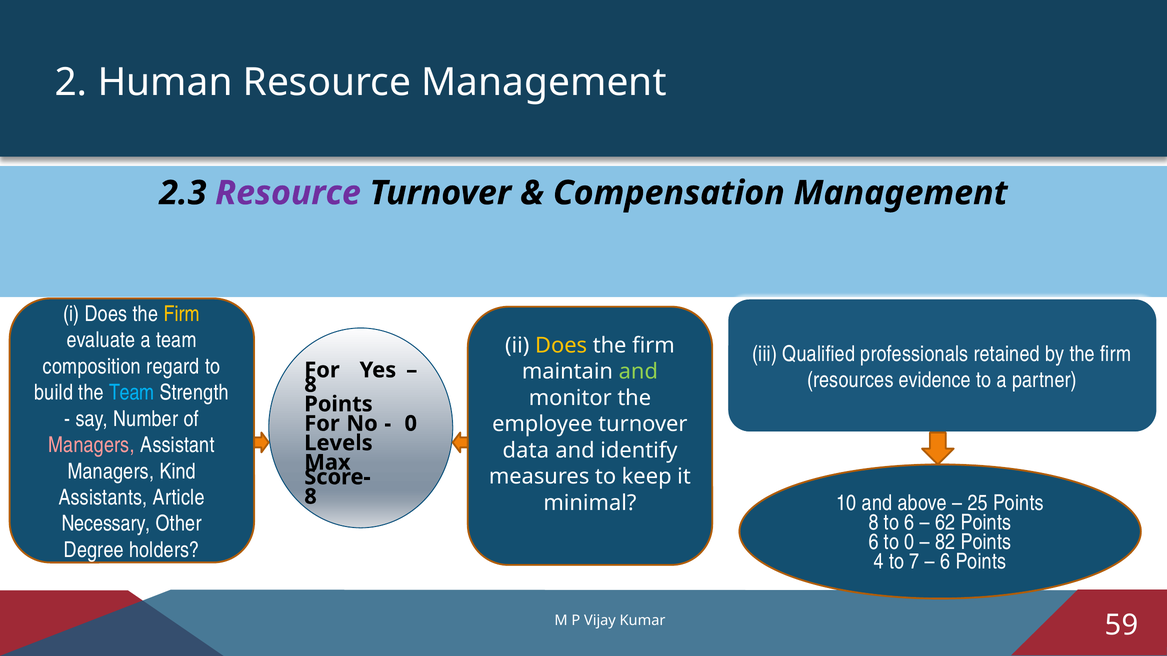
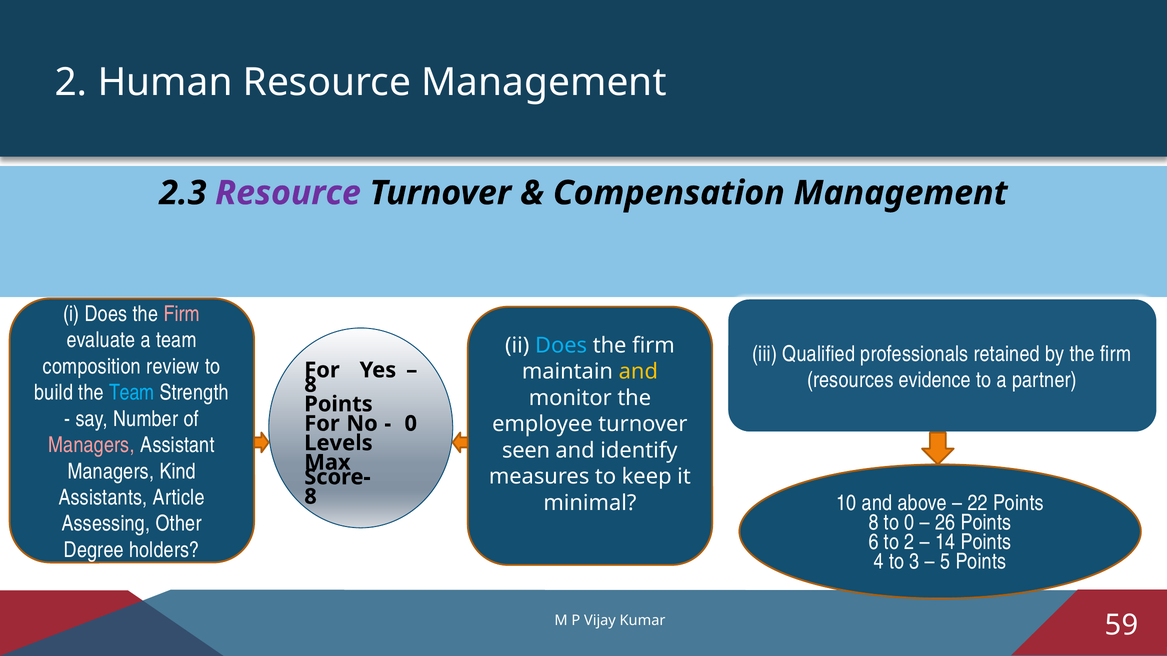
Firm at (182, 314) colour: yellow -> pink
Does at (561, 346) colour: yellow -> light blue
regard: regard -> review
and at (638, 372) colour: light green -> yellow
data: data -> seen
25: 25 -> 22
to 6: 6 -> 0
62: 62 -> 26
Necessary: Necessary -> Assessing
to 0: 0 -> 2
82: 82 -> 14
7: 7 -> 3
6 at (945, 562): 6 -> 5
